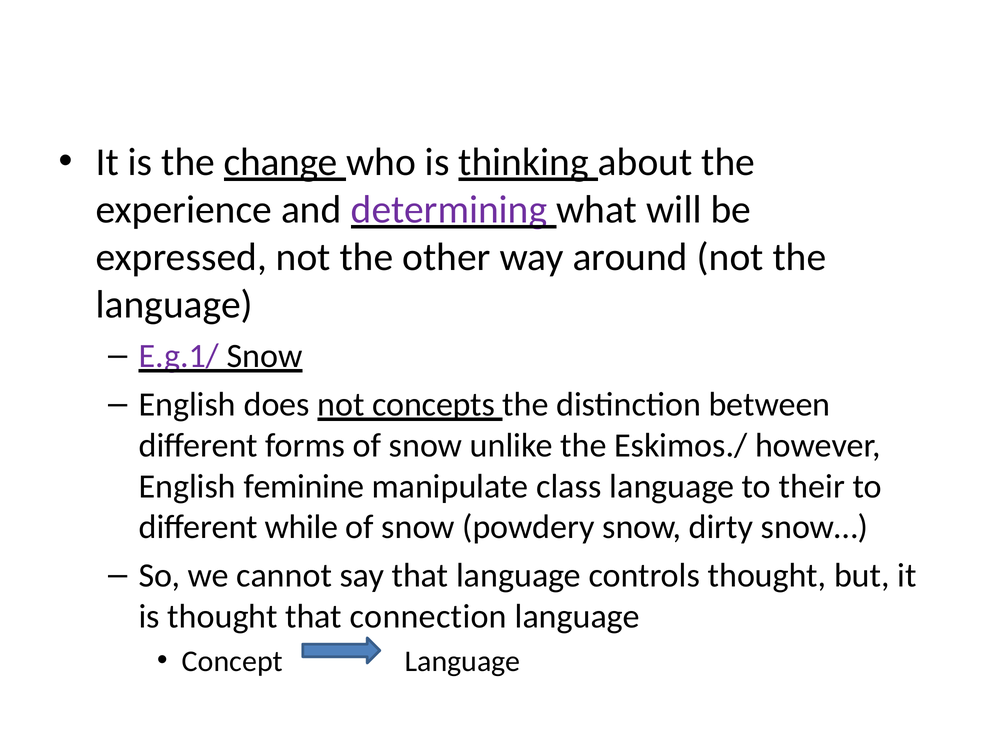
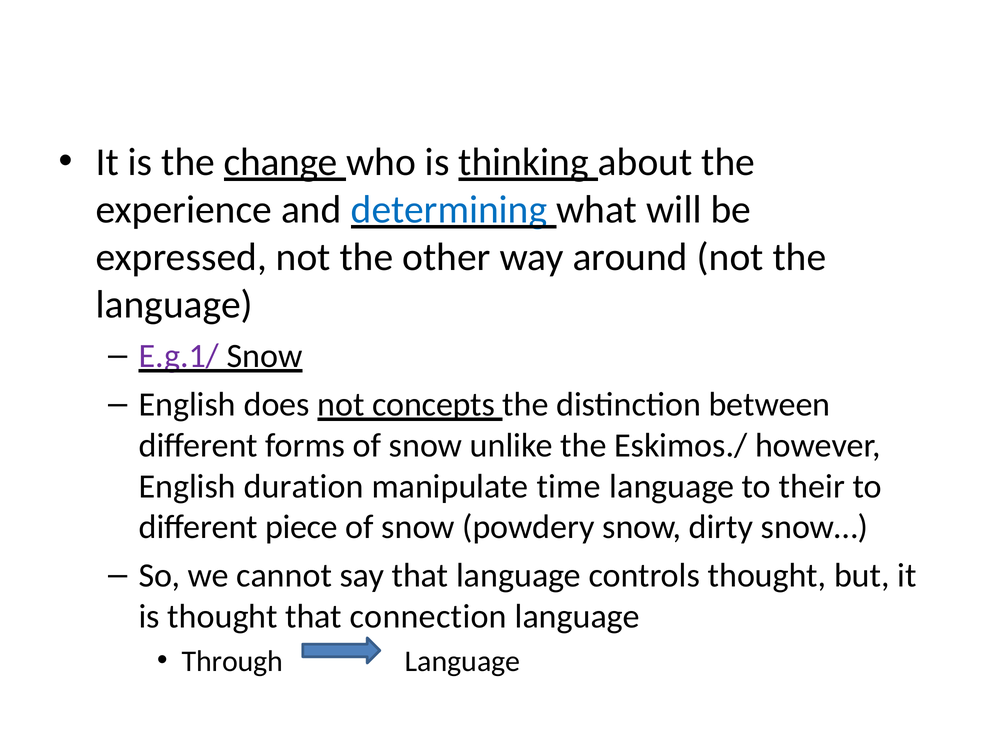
determining colour: purple -> blue
feminine: feminine -> duration
class: class -> time
while: while -> piece
Concept: Concept -> Through
